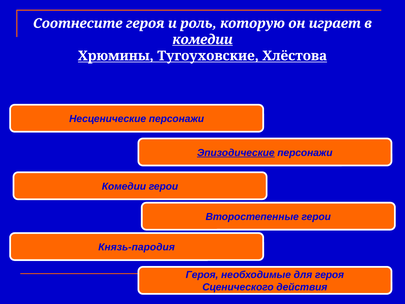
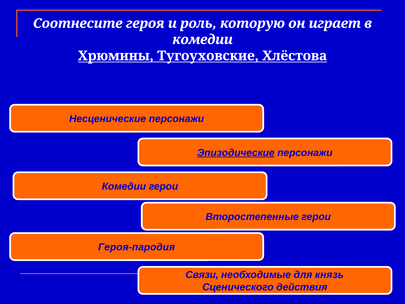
комедии at (203, 40) underline: present -> none
Князь-пародия: Князь-пародия -> Героя-пародия
Героя at (202, 275): Героя -> Связи
для героя: героя -> князь
